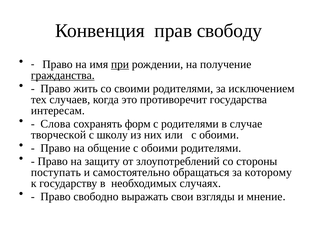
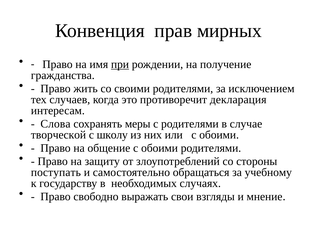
свободу: свободу -> мирных
гражданства underline: present -> none
государства: государства -> декларация
форм: форм -> меры
которому: которому -> учебному
